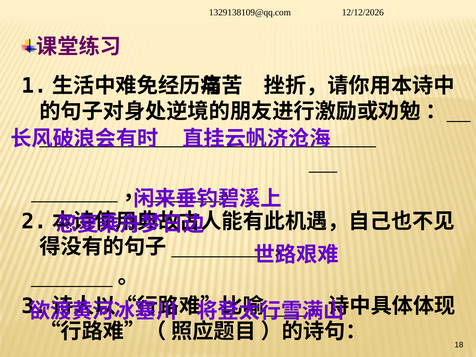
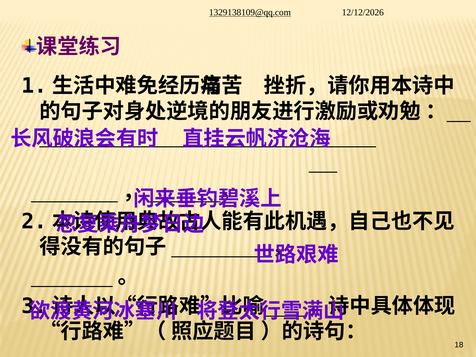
1329138109@qq.com underline: none -> present
